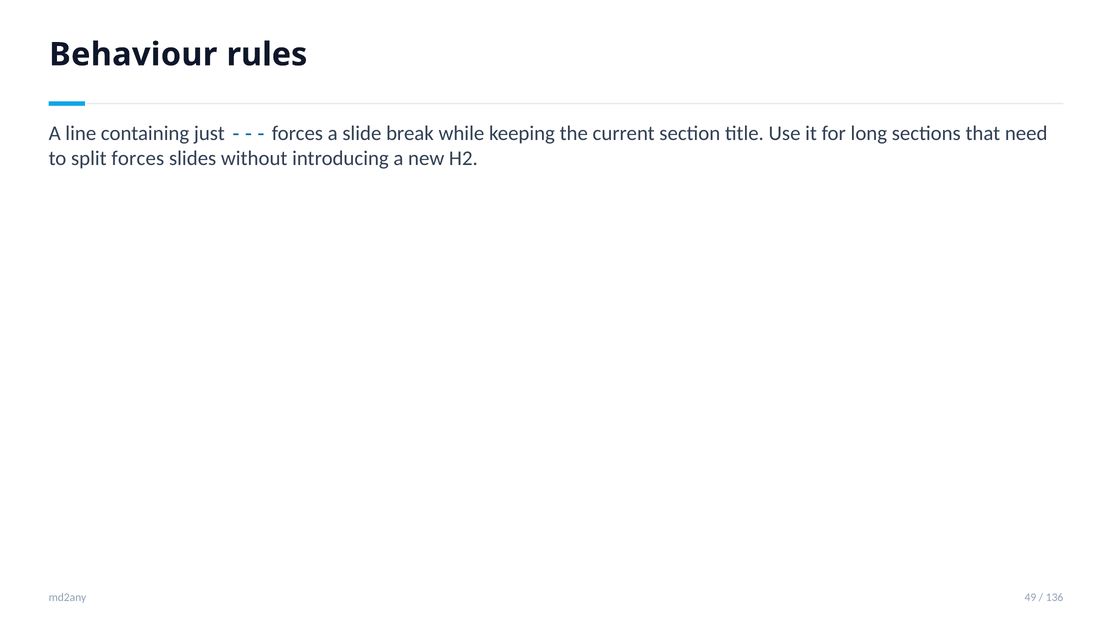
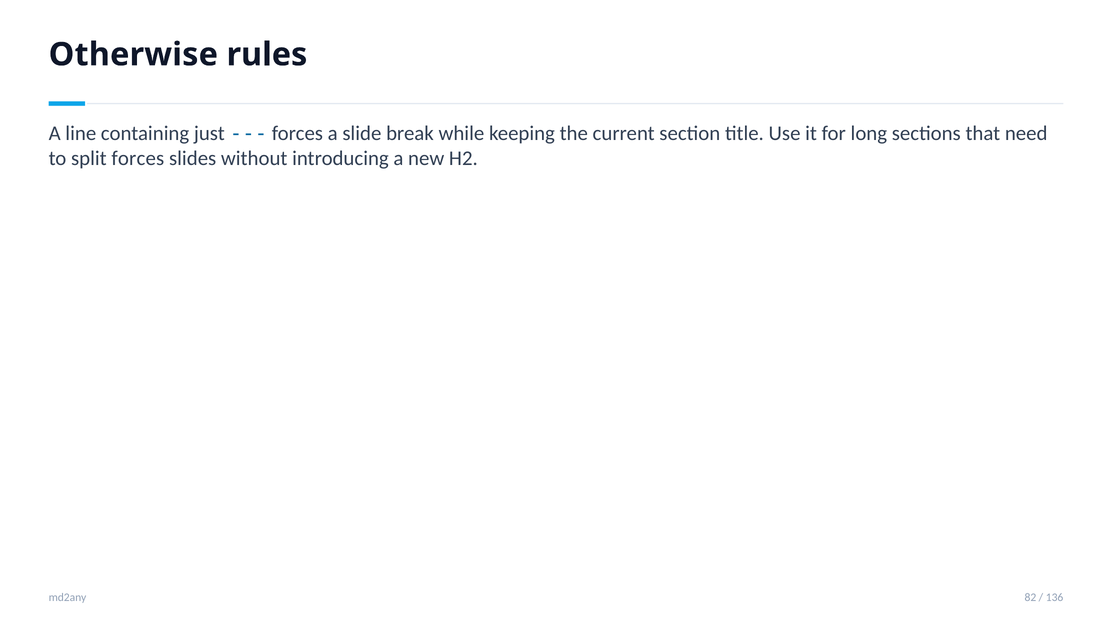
Behaviour: Behaviour -> Otherwise
49: 49 -> 82
